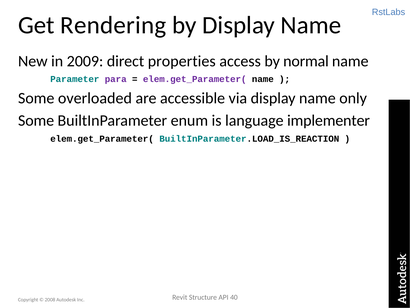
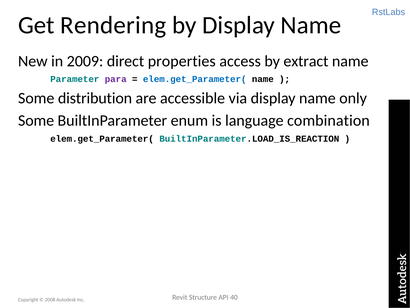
normal: normal -> extract
elem.get_Parameter( at (195, 79) colour: purple -> blue
overloaded: overloaded -> distribution
implementer: implementer -> combination
